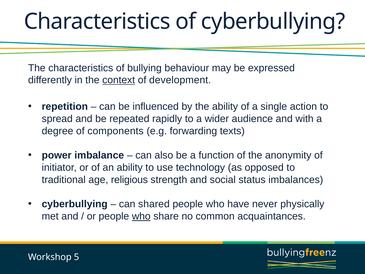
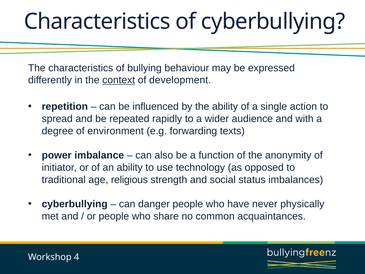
components: components -> environment
shared: shared -> danger
who at (141, 216) underline: present -> none
5: 5 -> 4
